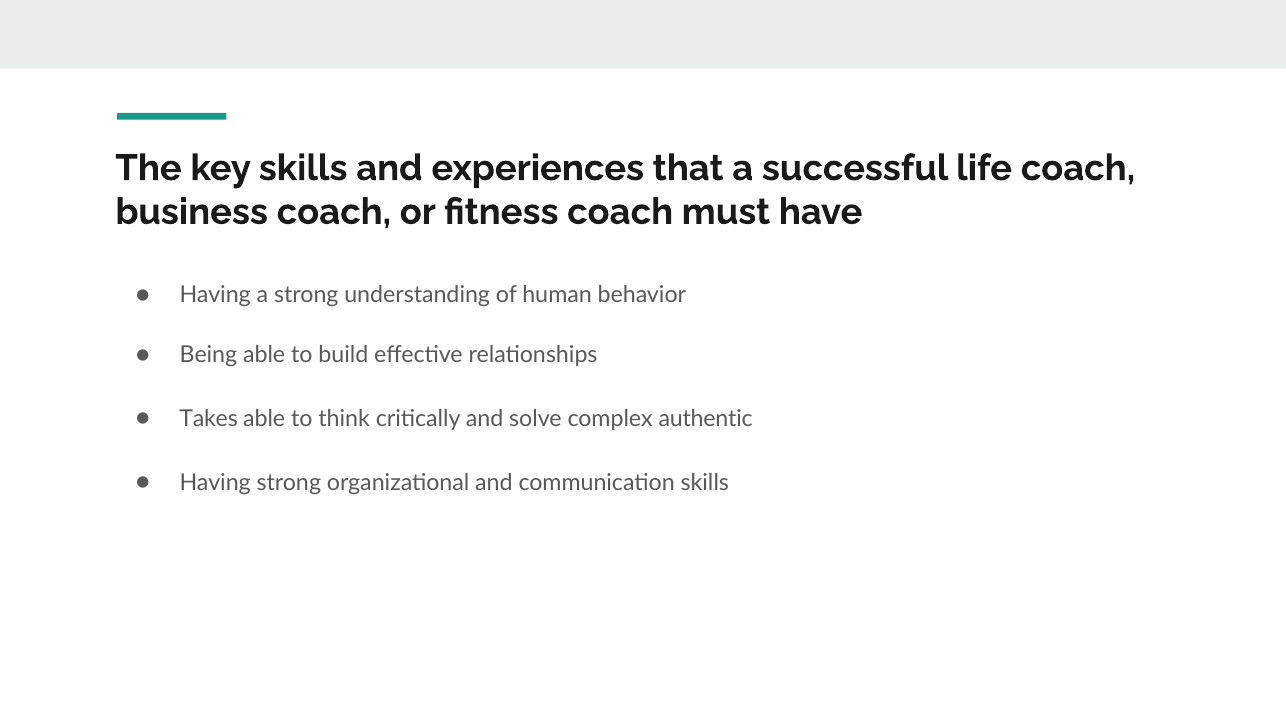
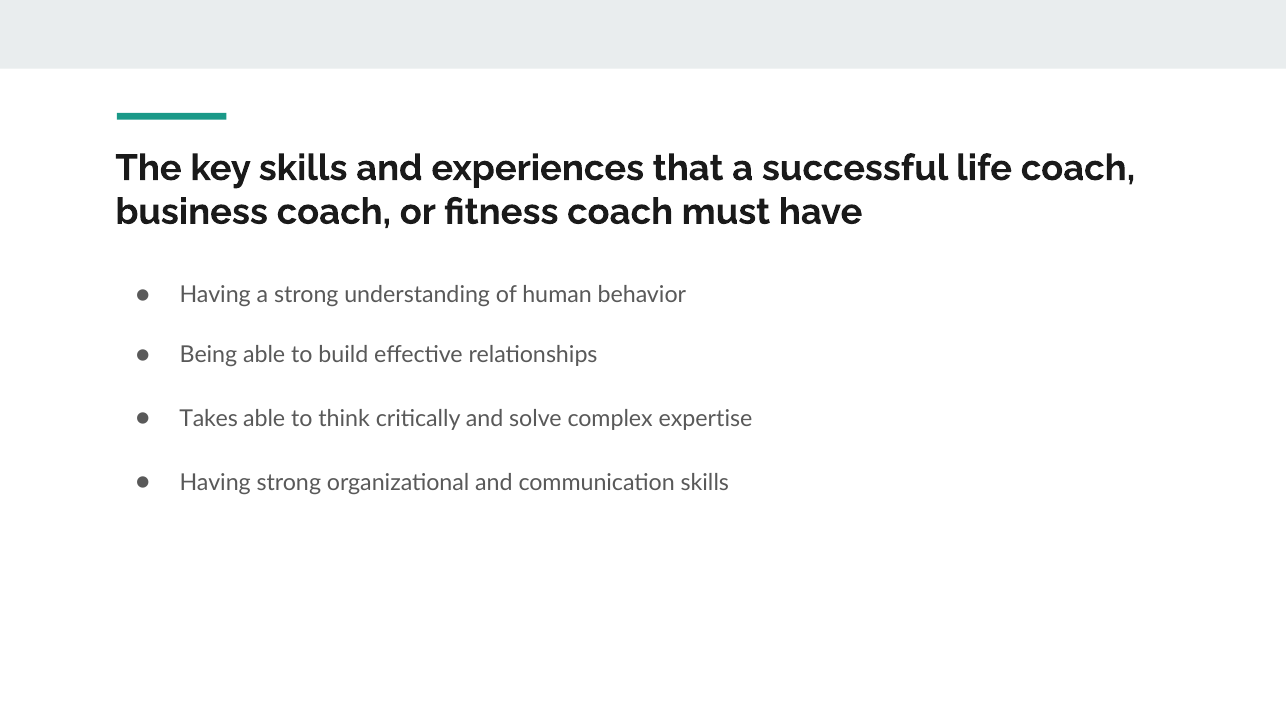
authentic: authentic -> expertise
